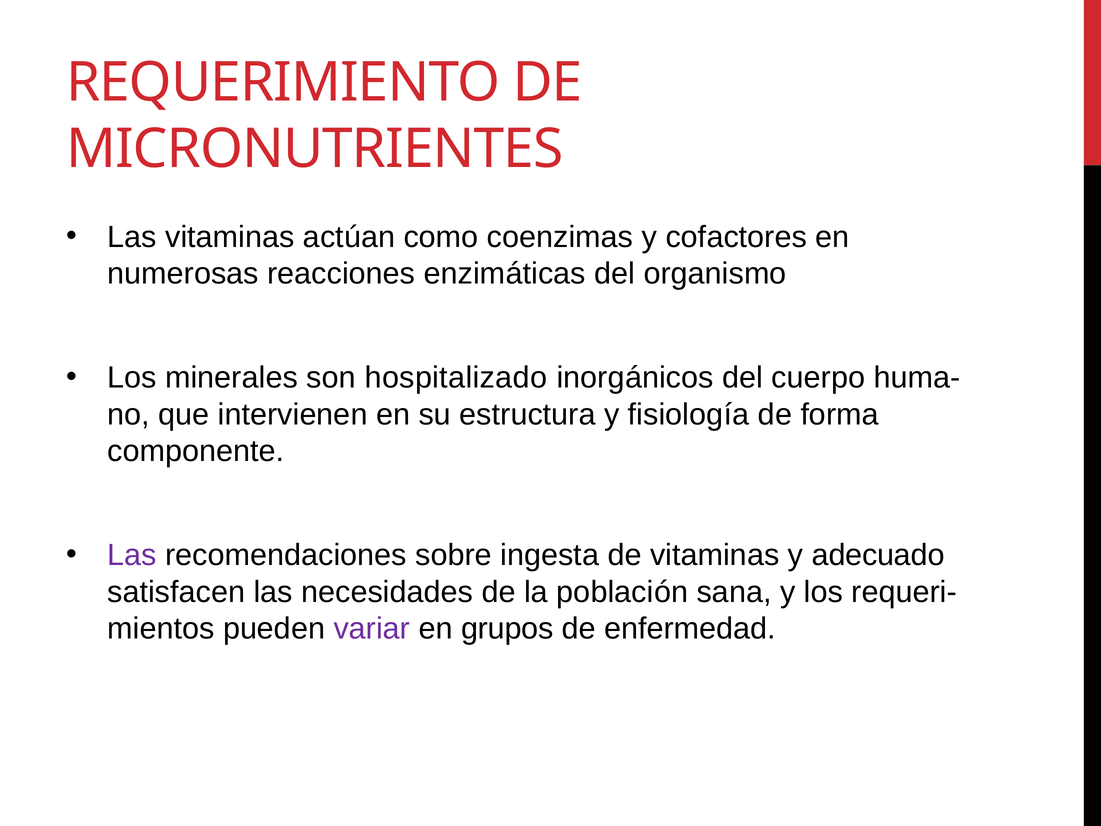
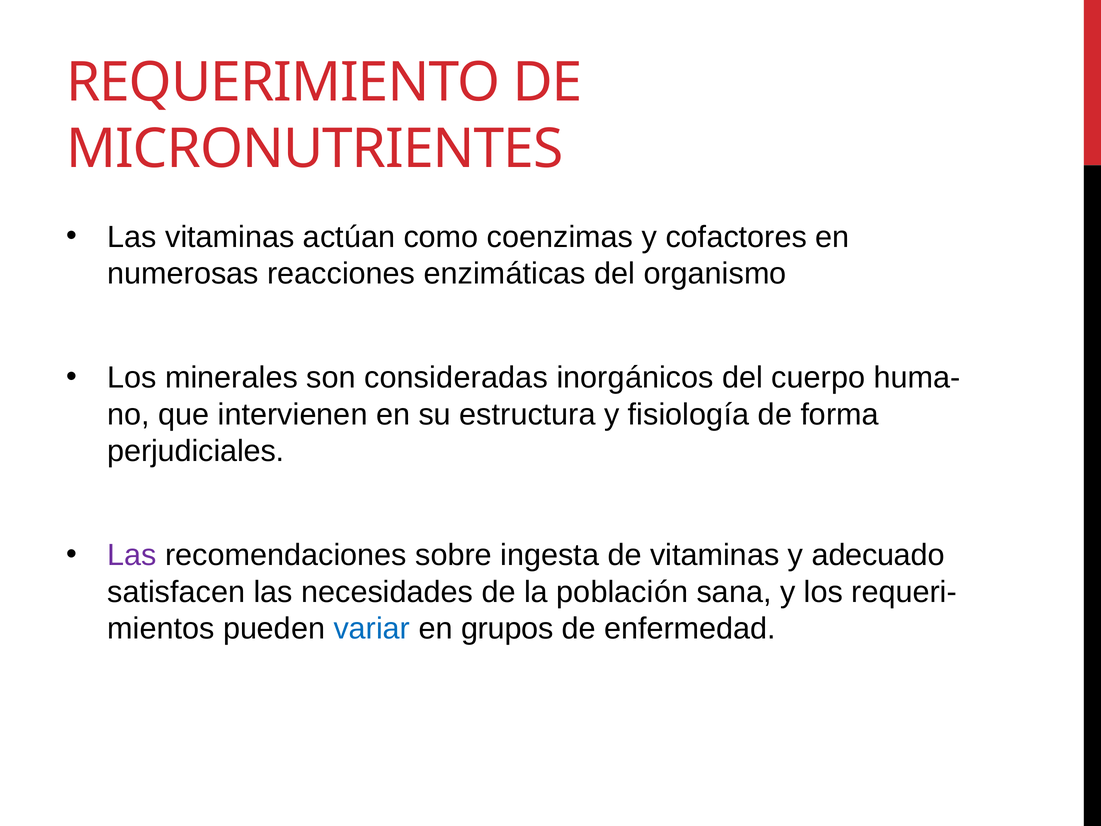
hospitalizado: hospitalizado -> consideradas
componente: componente -> perjudiciales
variar colour: purple -> blue
